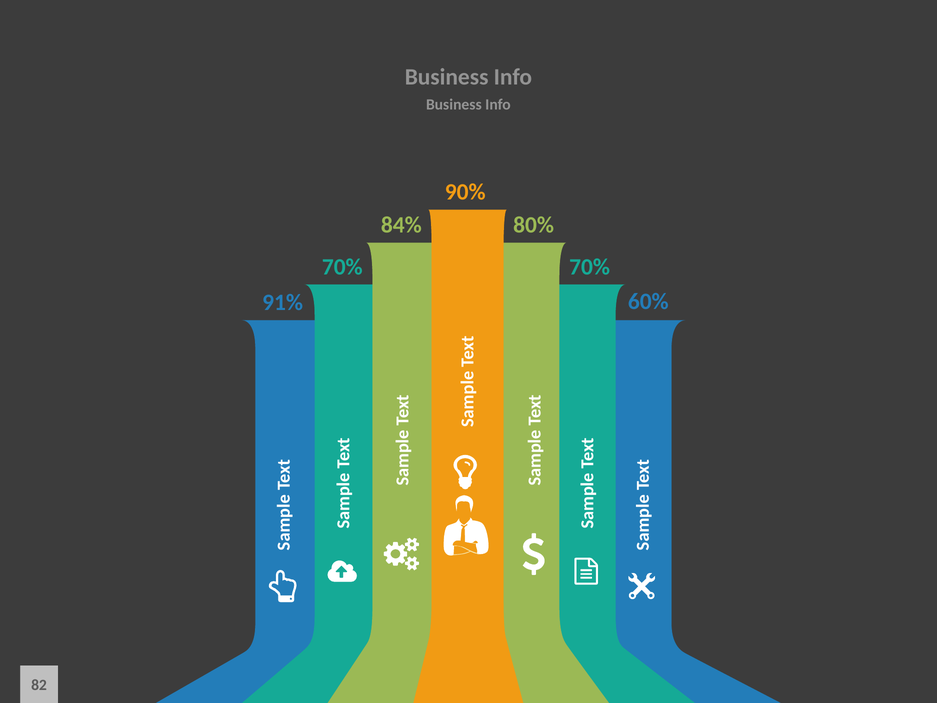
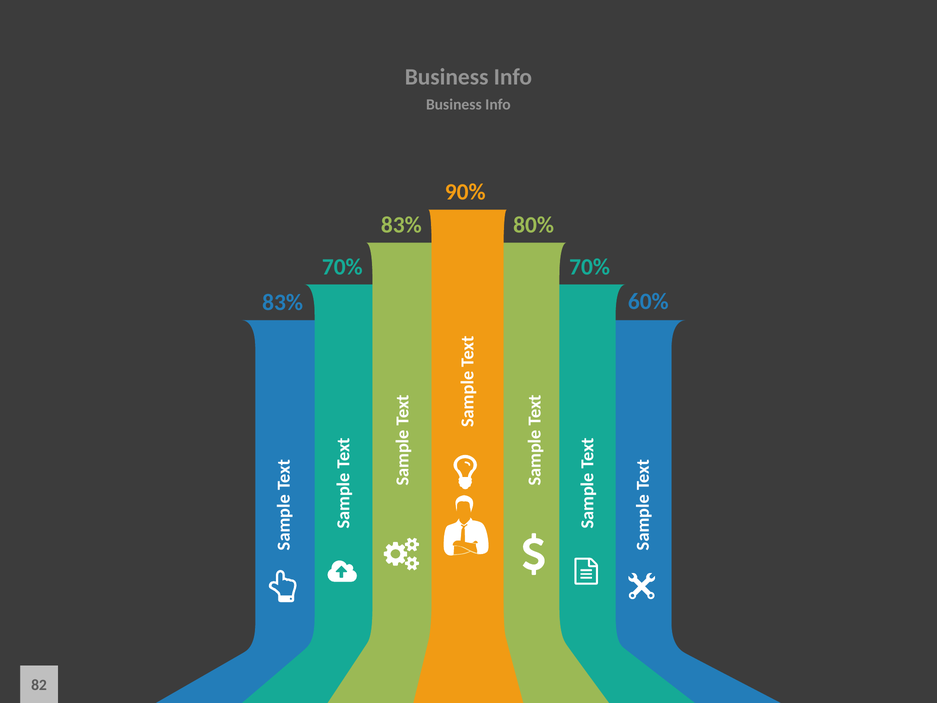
84% at (401, 225): 84% -> 83%
91% at (283, 303): 91% -> 83%
